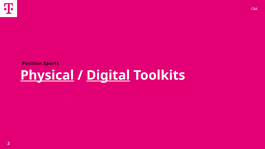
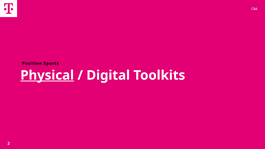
Digital underline: present -> none
